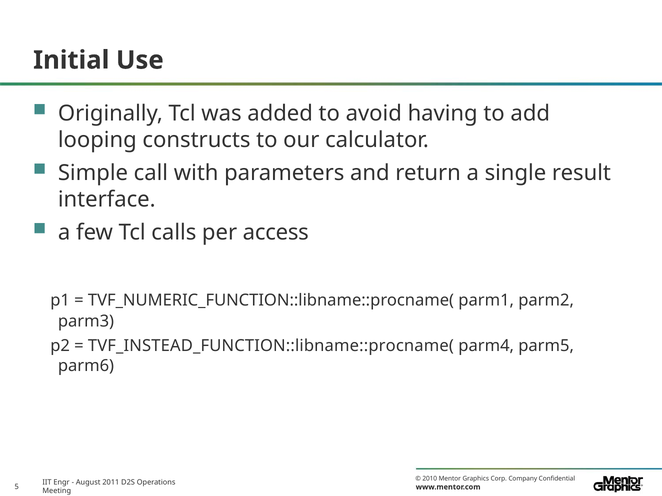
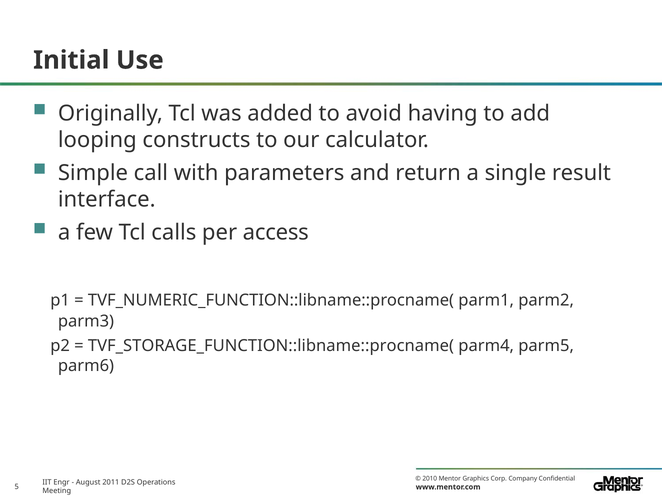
TVF_INSTEAD_FUNCTION::libname::procname(: TVF_INSTEAD_FUNCTION::libname::procname( -> TVF_STORAGE_FUNCTION::libname::procname(
